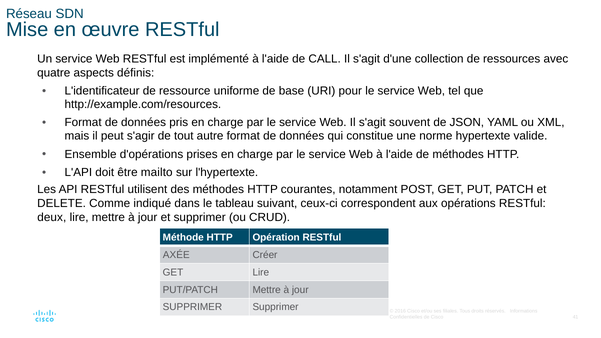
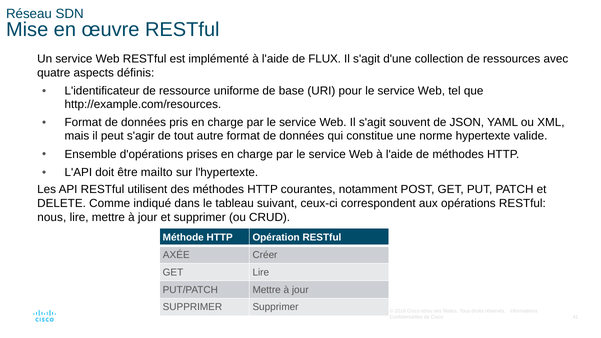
CALL: CALL -> FLUX
deux: deux -> nous
